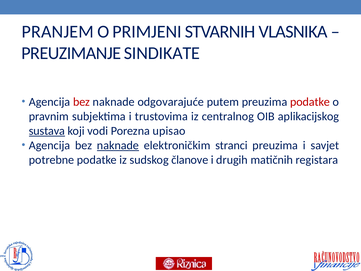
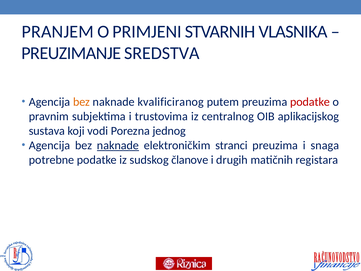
SINDIKATE: SINDIKATE -> SREDSTVA
bez at (81, 102) colour: red -> orange
odgovarajuće: odgovarajuće -> kvalificiranog
sustava underline: present -> none
upisao: upisao -> jednog
savjet: savjet -> snaga
